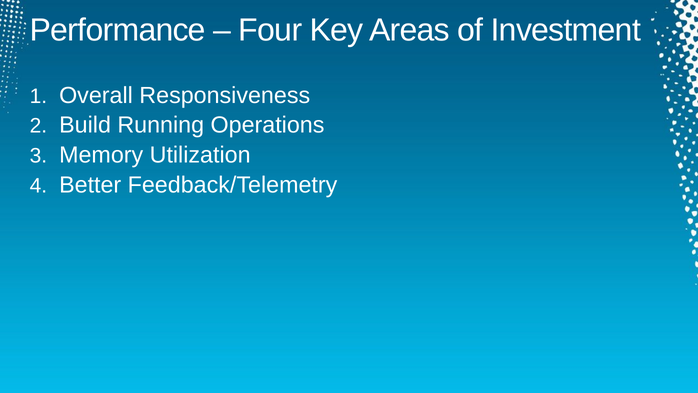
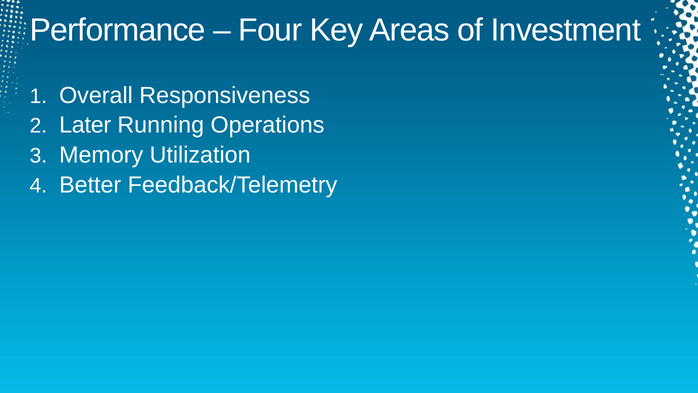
Build: Build -> Later
